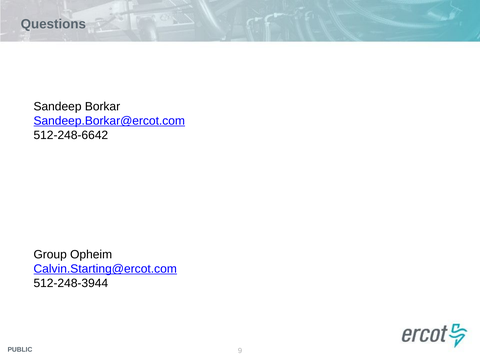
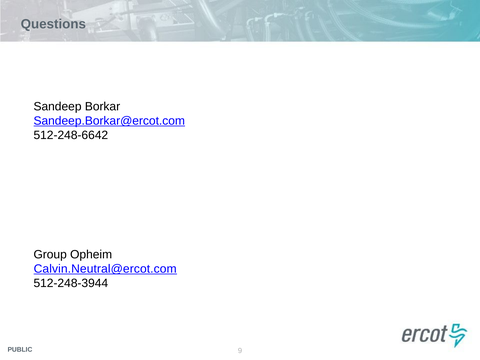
Calvin.Starting@ercot.com: Calvin.Starting@ercot.com -> Calvin.Neutral@ercot.com
